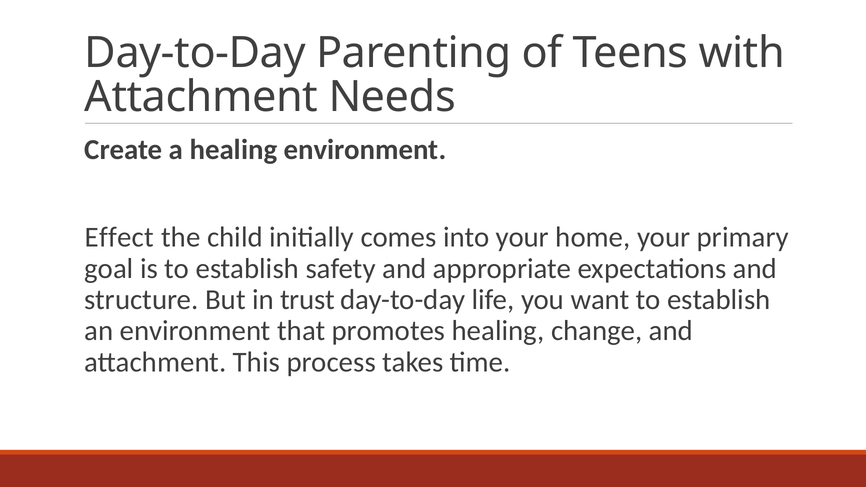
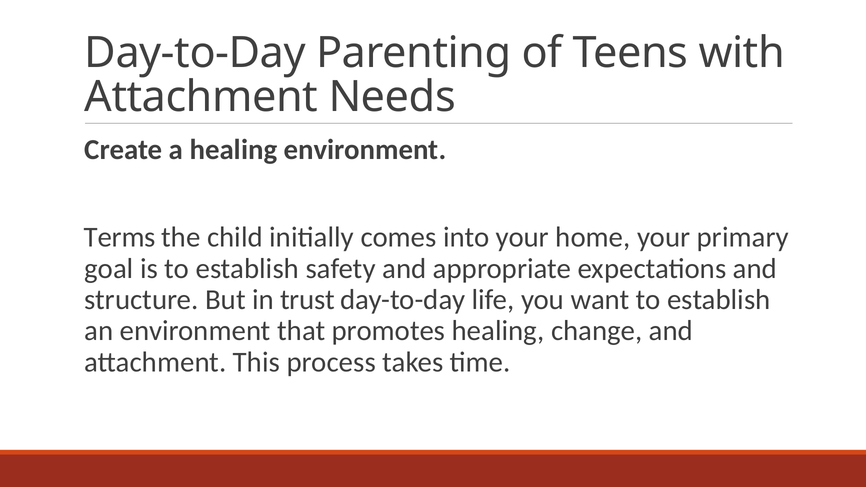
Effect: Effect -> Terms
